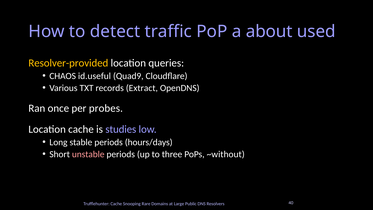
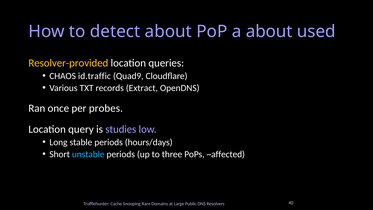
detect traffic: traffic -> about
id.useful: id.useful -> id.traffic
Location cache: cache -> query
unstable colour: pink -> light blue
~without: ~without -> ~affected
